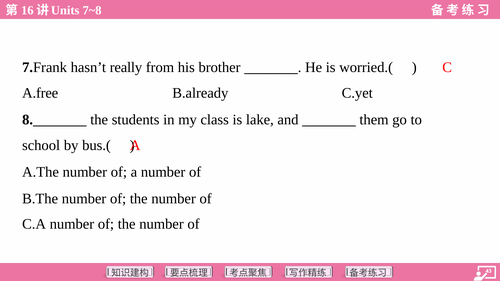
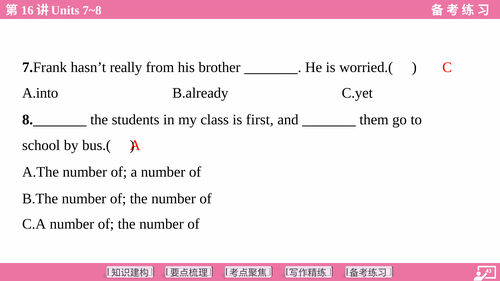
A.free: A.free -> A.into
lake: lake -> first
